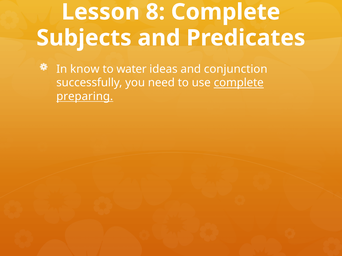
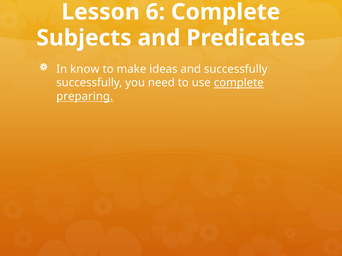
8: 8 -> 6
water: water -> make
and conjunction: conjunction -> successfully
